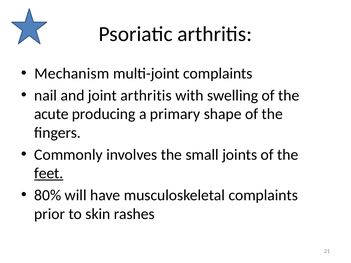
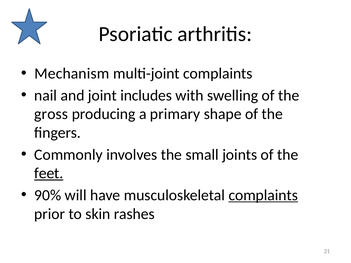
joint arthritis: arthritis -> includes
acute: acute -> gross
80%: 80% -> 90%
complaints at (263, 195) underline: none -> present
